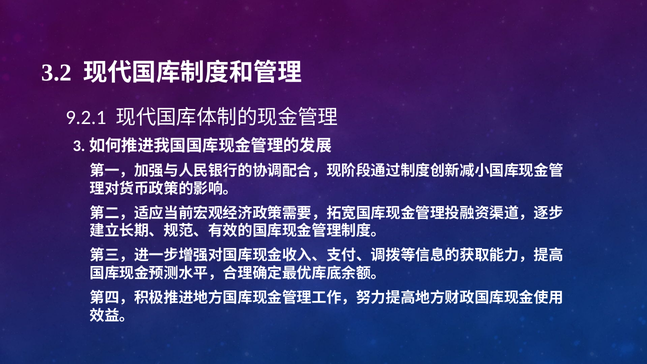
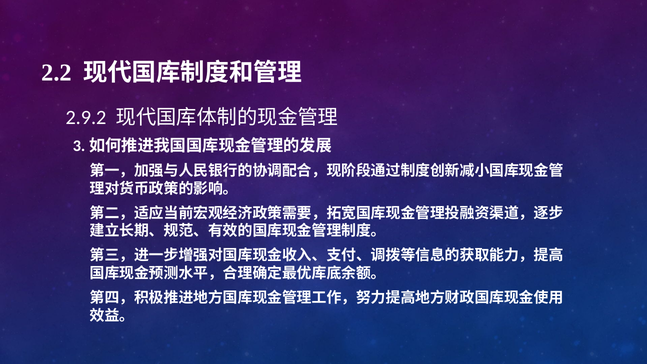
3.2: 3.2 -> 2.2
9.2.1: 9.2.1 -> 2.9.2
